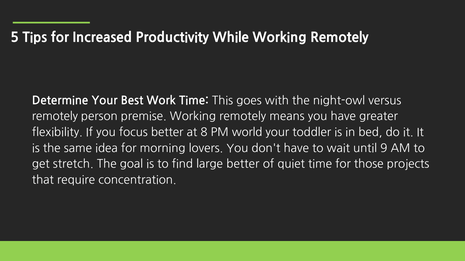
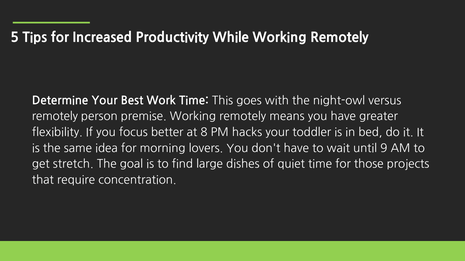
world: world -> hacks
large better: better -> dishes
